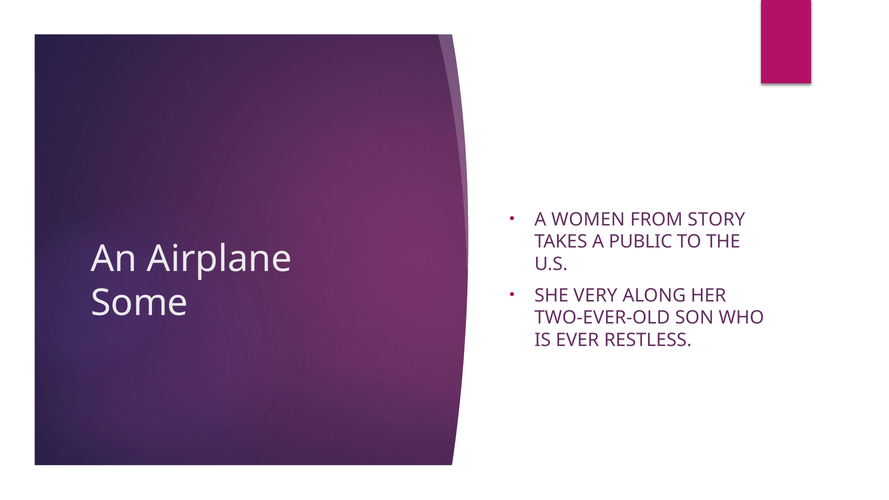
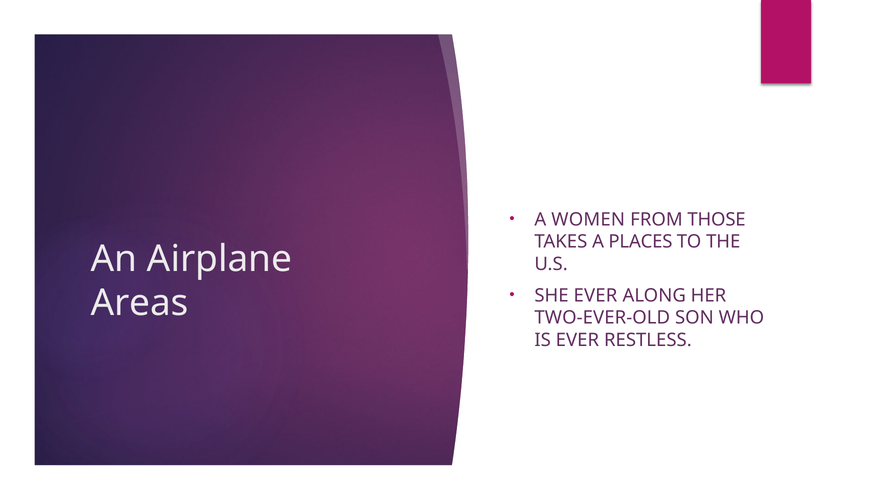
STORY: STORY -> THOSE
PUBLIC: PUBLIC -> PLACES
SHE VERY: VERY -> EVER
Some: Some -> Areas
